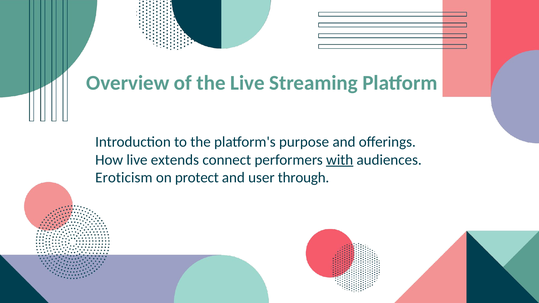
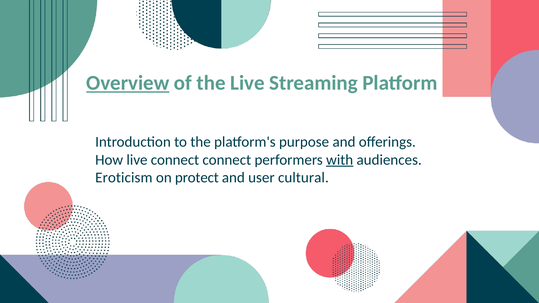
Overview underline: none -> present
live extends: extends -> connect
through: through -> cultural
